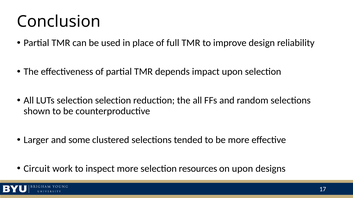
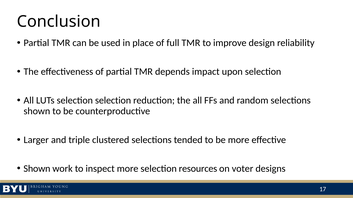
some: some -> triple
Circuit at (37, 169): Circuit -> Shown
on upon: upon -> voter
